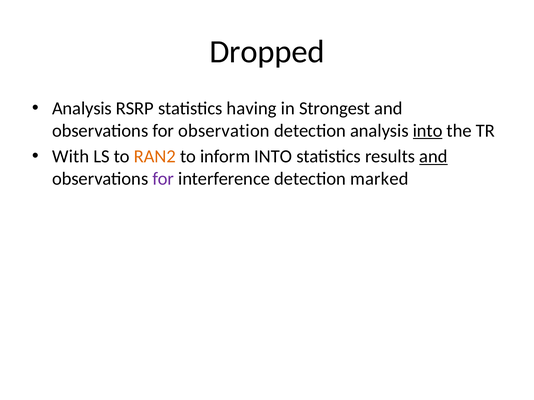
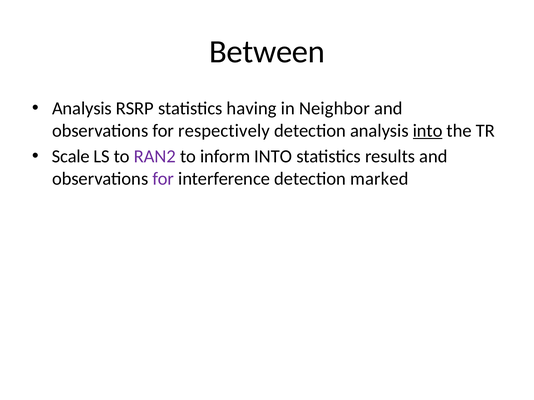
Dropped: Dropped -> Between
Strongest: Strongest -> Neighbor
observation: observation -> respectively
With: With -> Scale
RAN2 colour: orange -> purple
and at (433, 157) underline: present -> none
